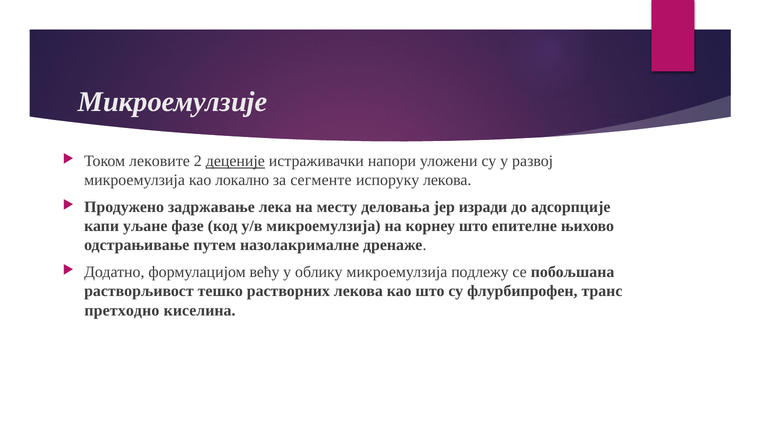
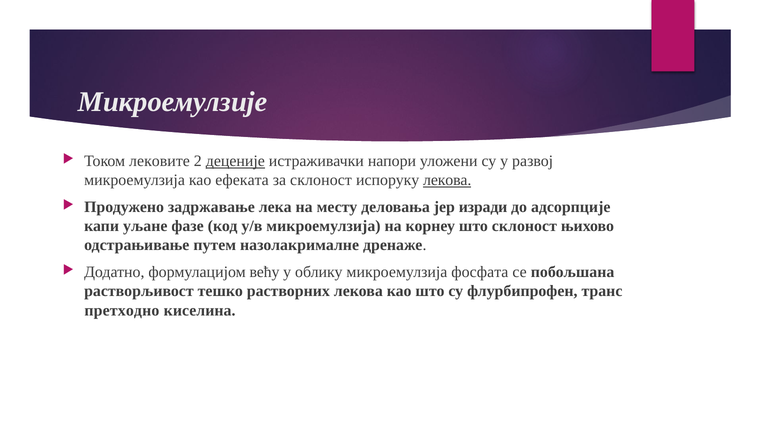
локално: локално -> ефеката
за сегменте: сегменте -> склоност
лекова at (447, 180) underline: none -> present
што епителне: епителне -> склоност
подлежу: подлежу -> фосфата
